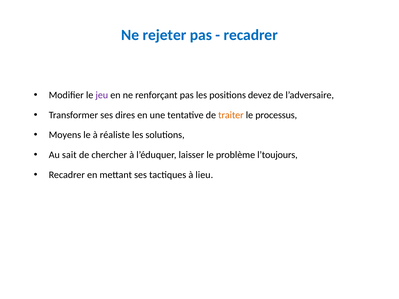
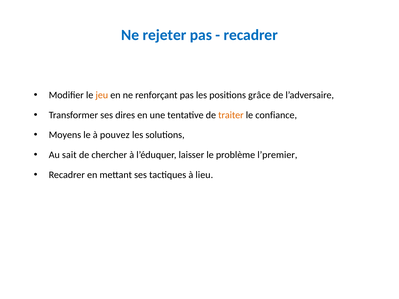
jeu colour: purple -> orange
devez: devez -> grâce
processus: processus -> confiance
réaliste: réaliste -> pouvez
l’toujours: l’toujours -> l’premier
